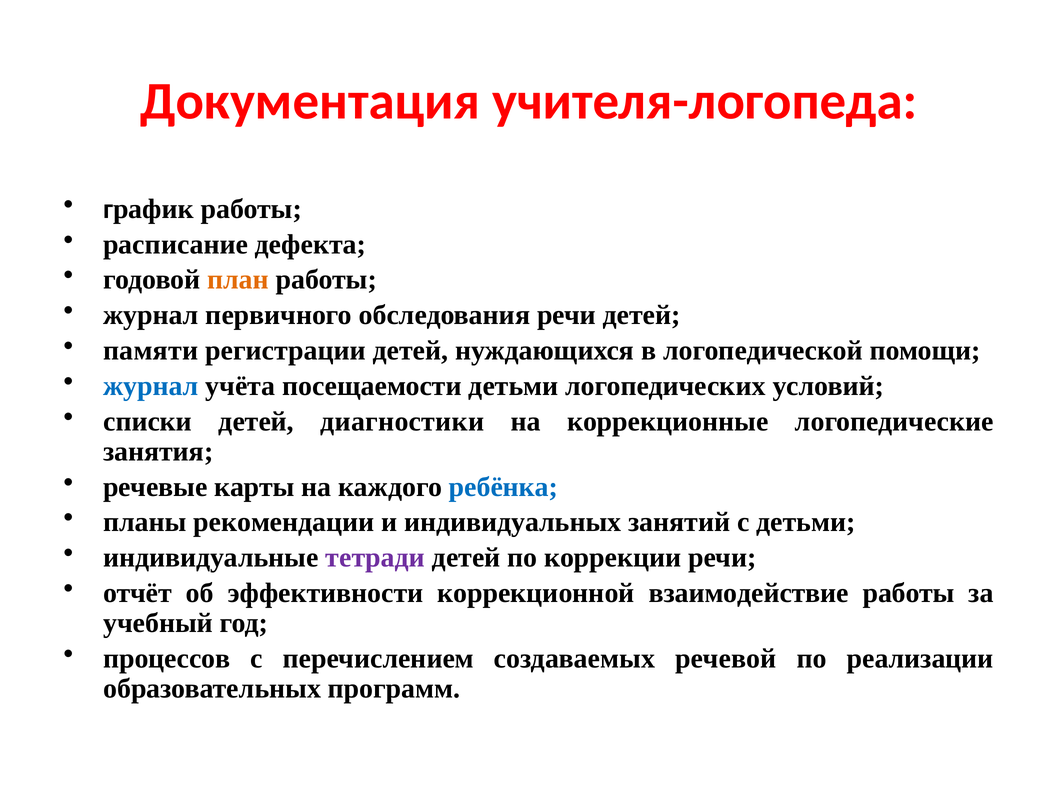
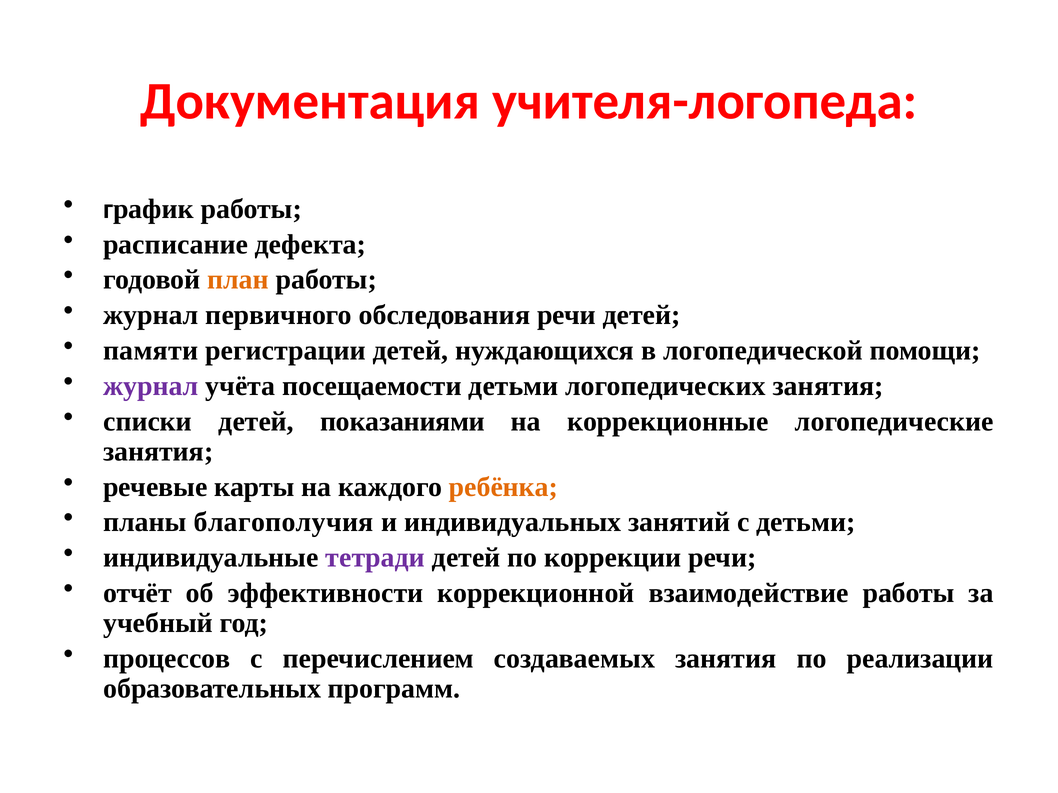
журнал at (151, 386) colour: blue -> purple
логопедических условий: условий -> занятия
диагностики: диагностики -> показаниями
ребёнка colour: blue -> orange
рекомендации: рекомендации -> благополучия
создаваемых речевой: речевой -> занятия
